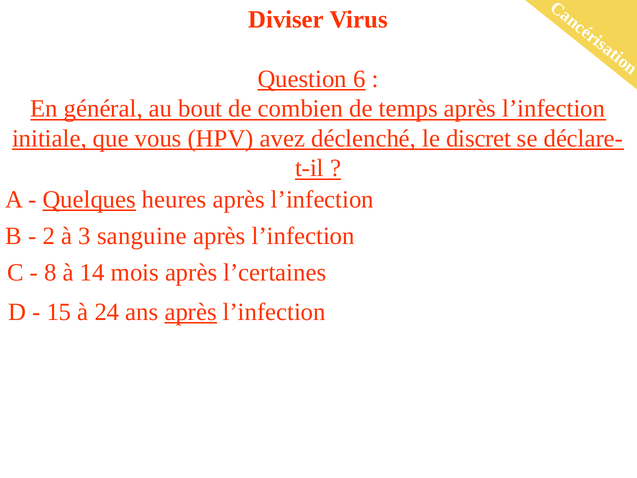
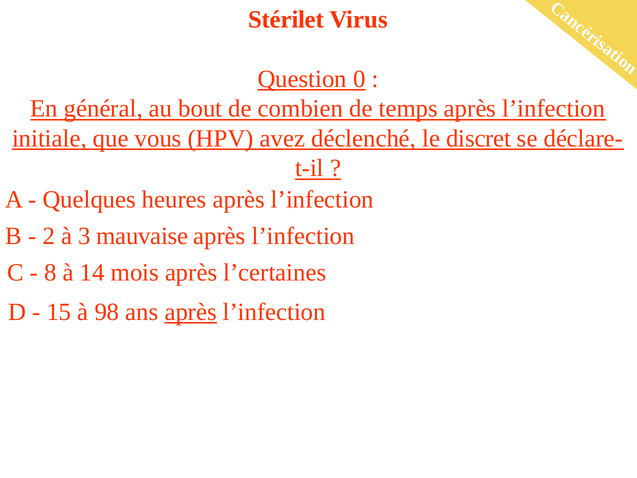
Diviser: Diviser -> Stérilet
6: 6 -> 0
Quelques underline: present -> none
sanguine: sanguine -> mauvaise
24: 24 -> 98
